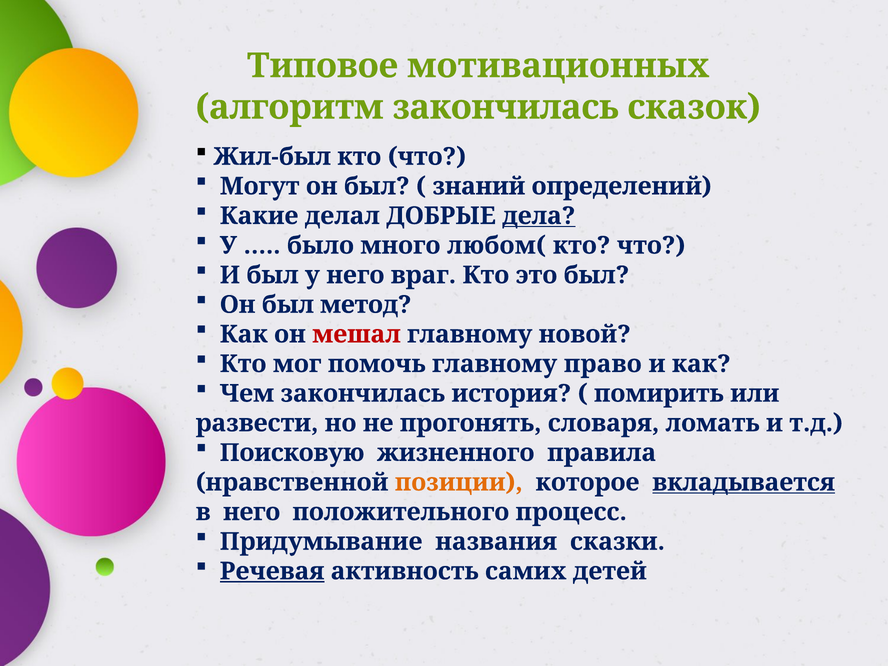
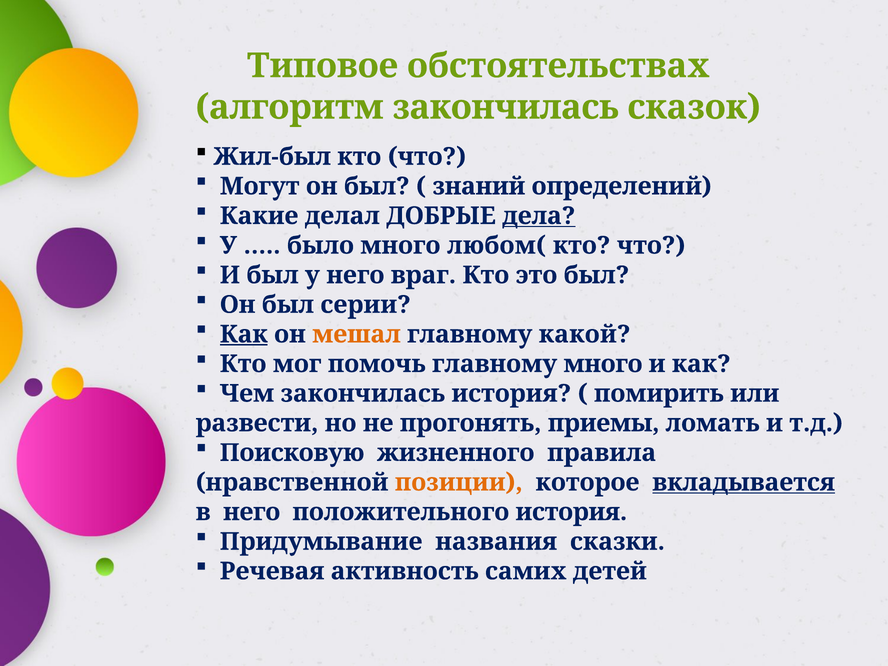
мотивационных: мотивационных -> обстоятельствах
метод: метод -> серии
Как at (244, 334) underline: none -> present
мешал colour: red -> orange
новой: новой -> какой
главному право: право -> много
словаря: словаря -> приемы
положительного процесс: процесс -> история
Речевая underline: present -> none
